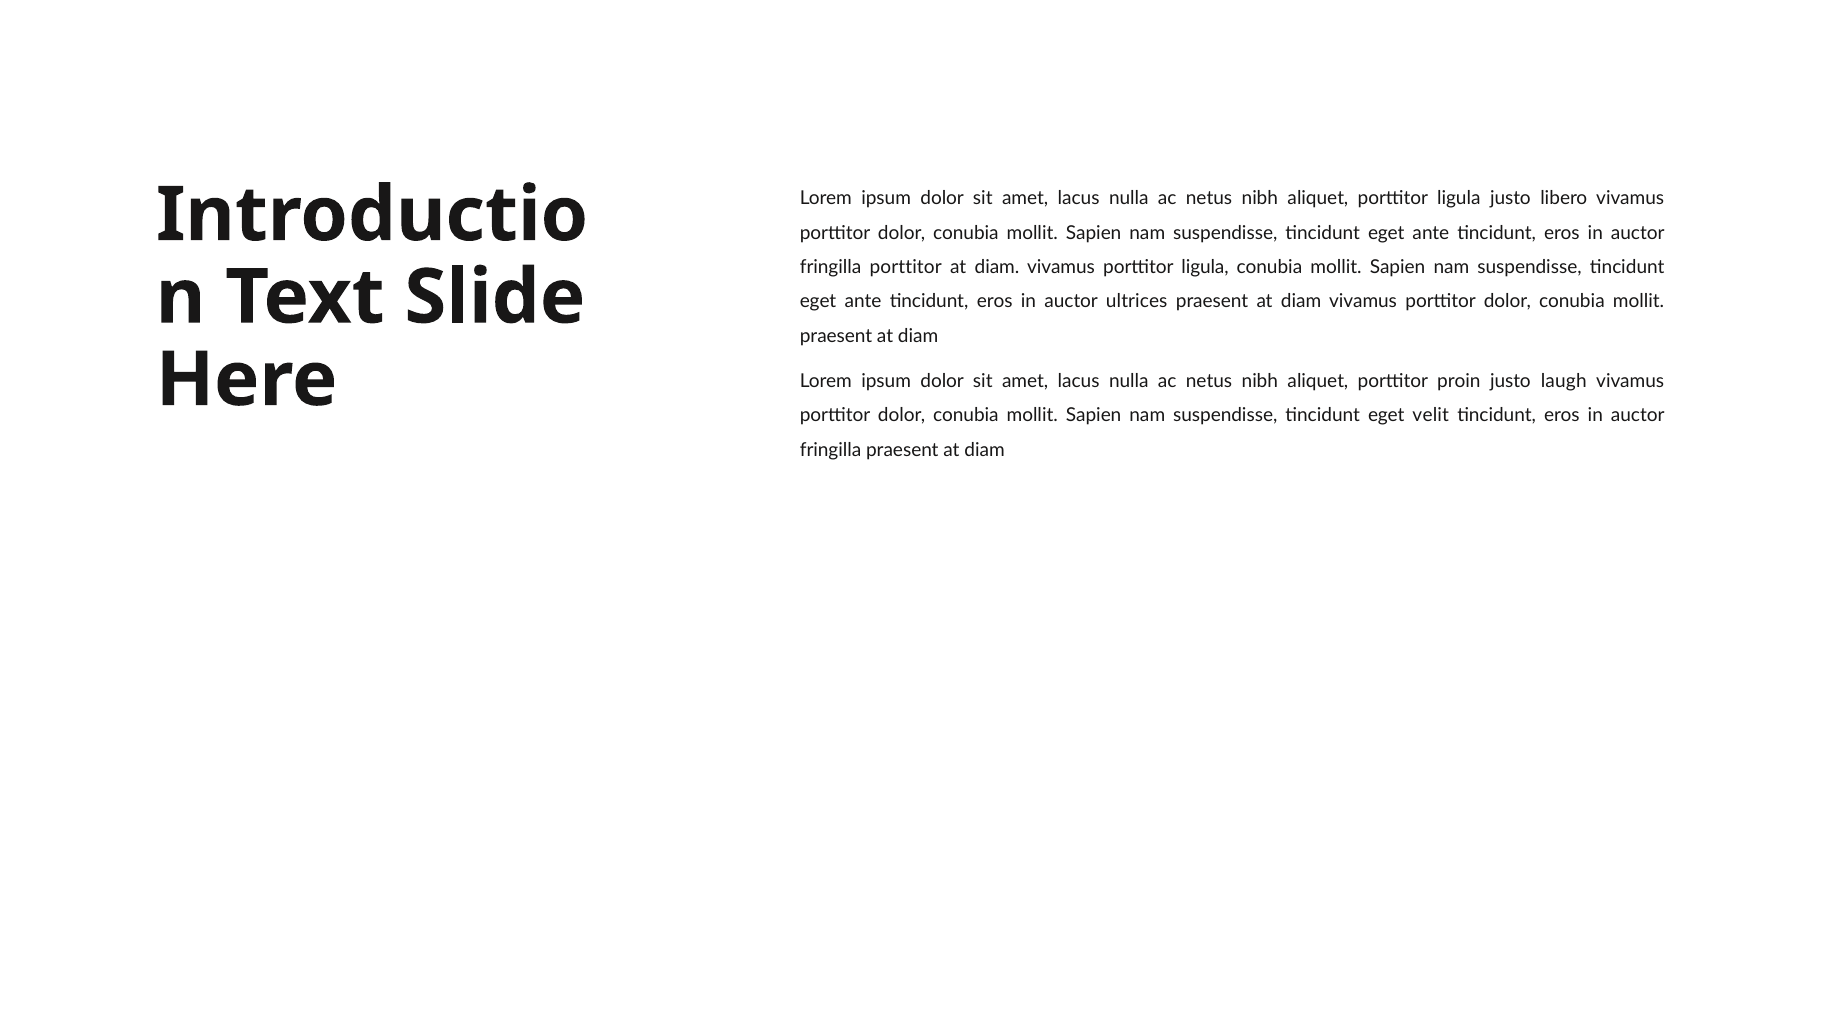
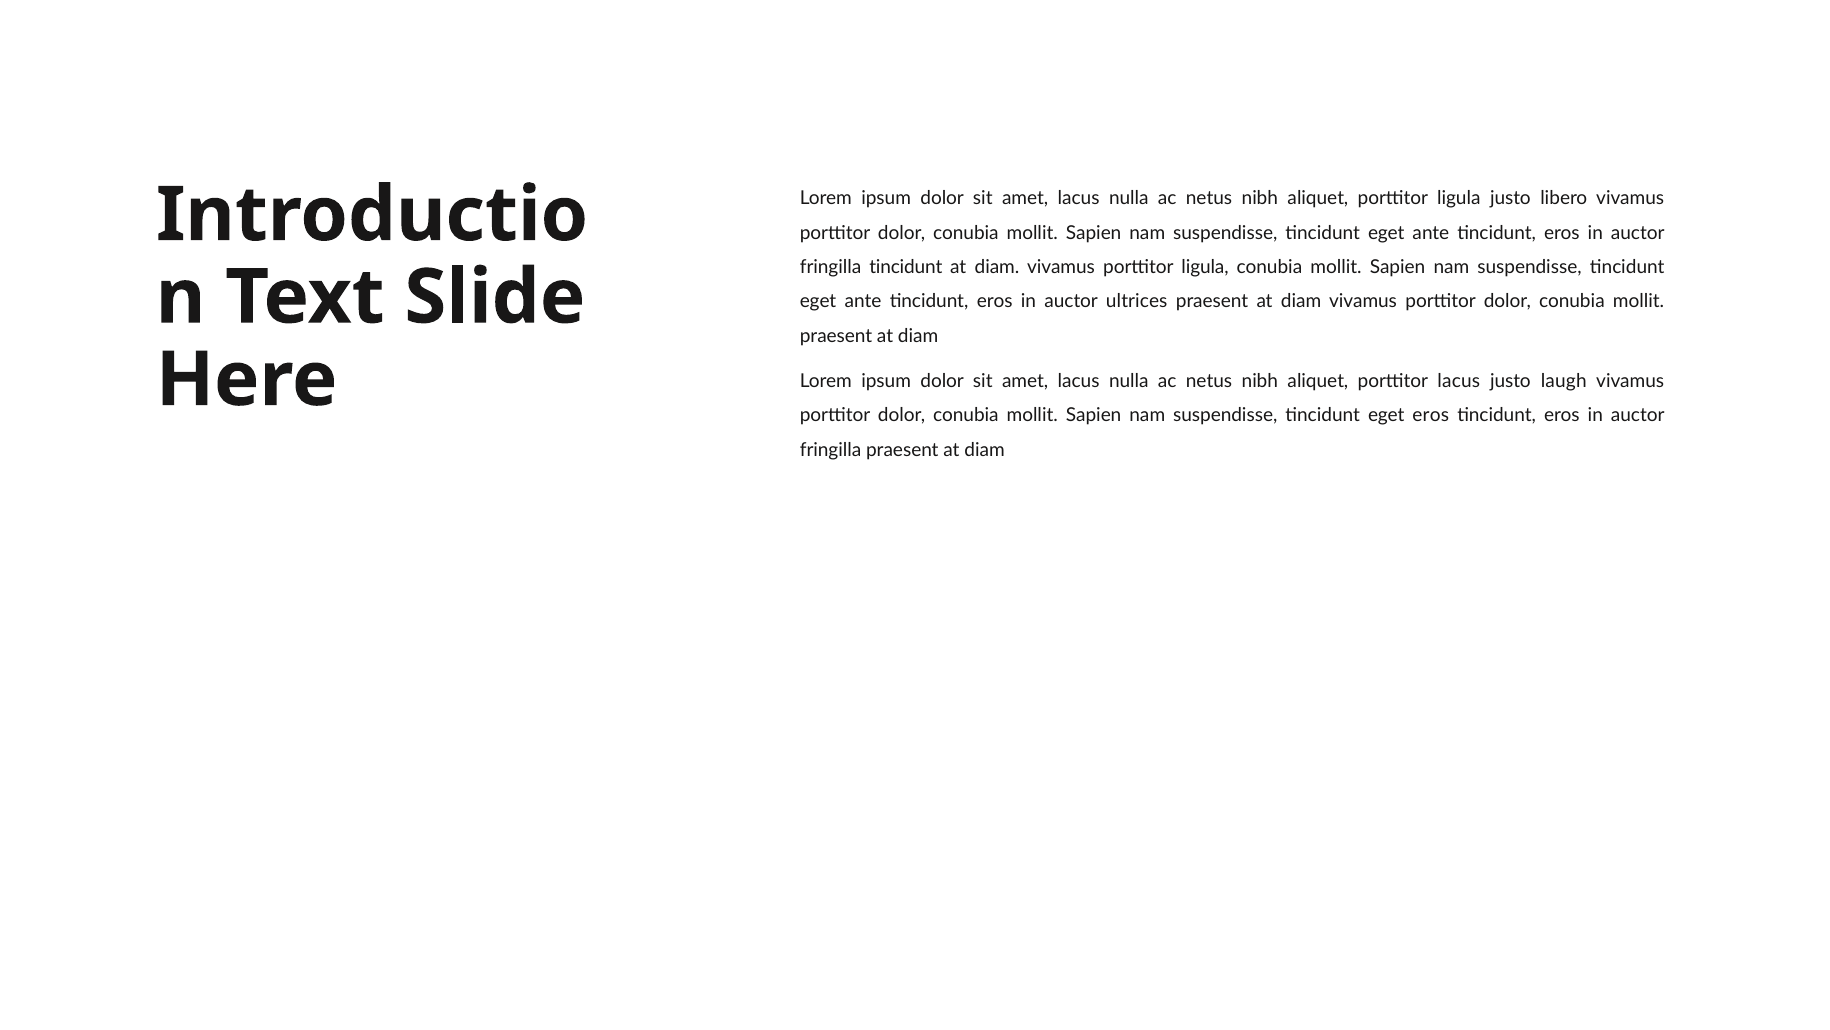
fringilla porttitor: porttitor -> tincidunt
porttitor proin: proin -> lacus
eget velit: velit -> eros
